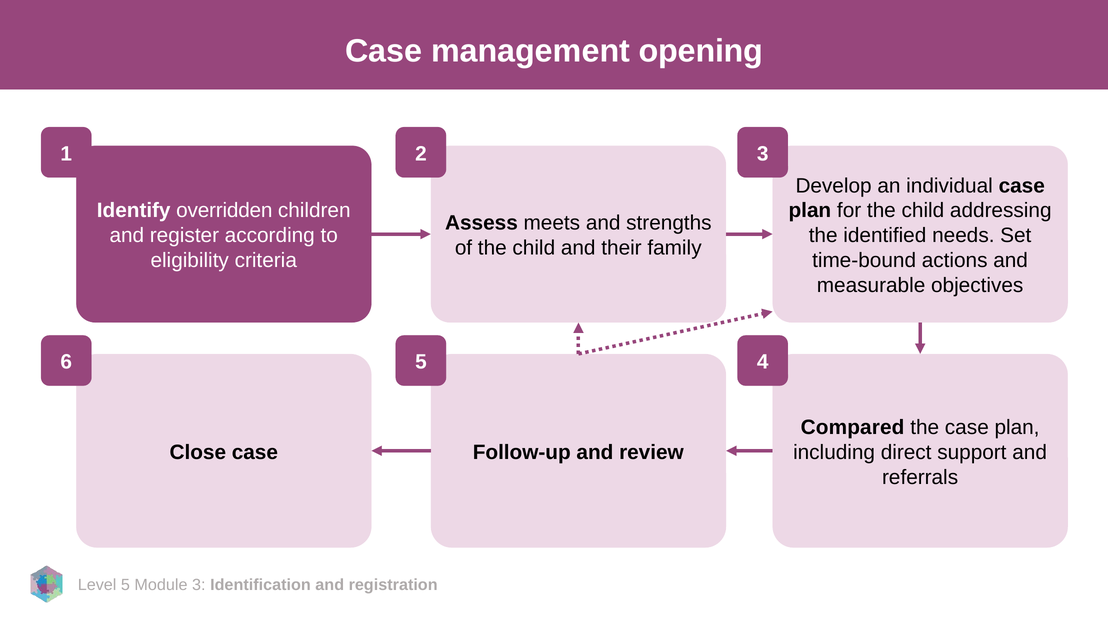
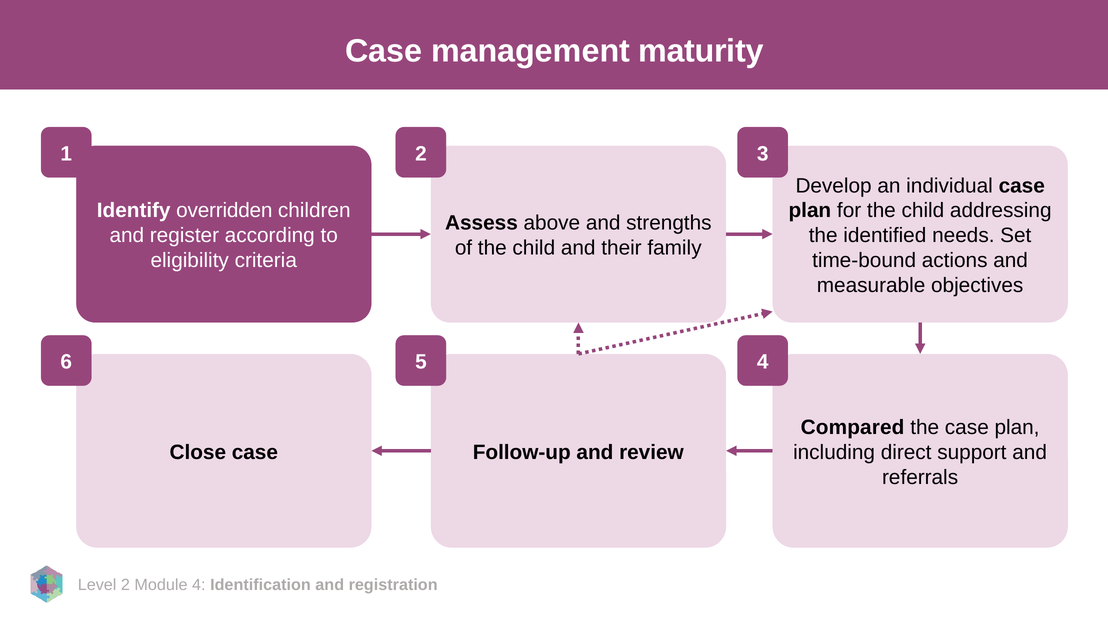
opening: opening -> maturity
meets: meets -> above
5 at (125, 585): 5 -> 2
3 at (199, 585): 3 -> 4
